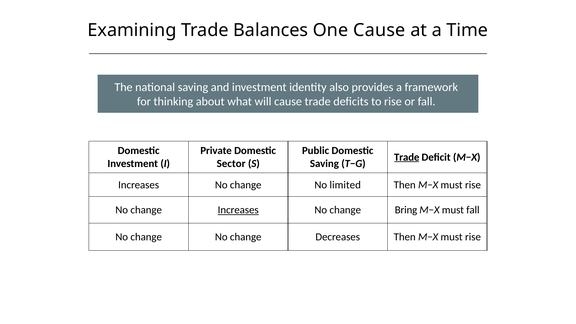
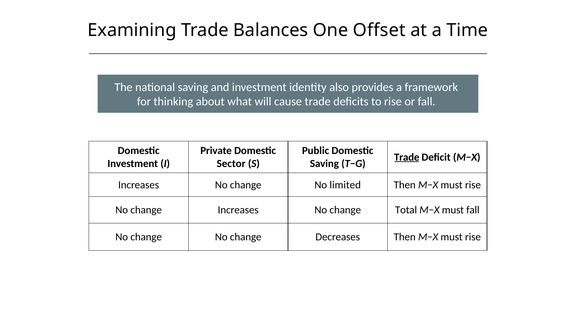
One Cause: Cause -> Offset
Increases at (238, 210) underline: present -> none
Bring: Bring -> Total
